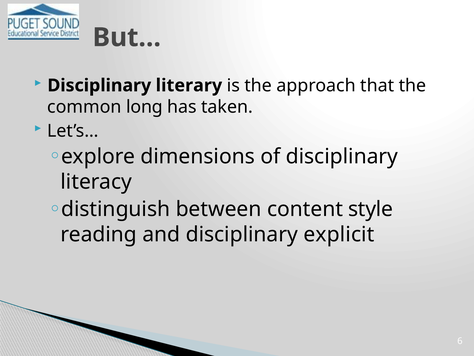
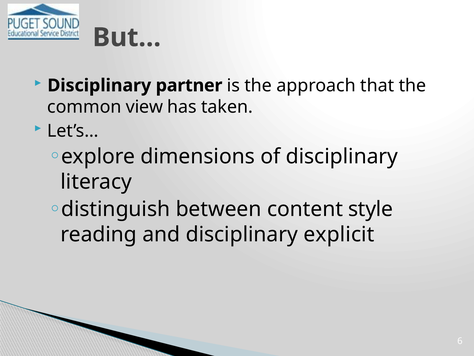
literary: literary -> partner
long: long -> view
